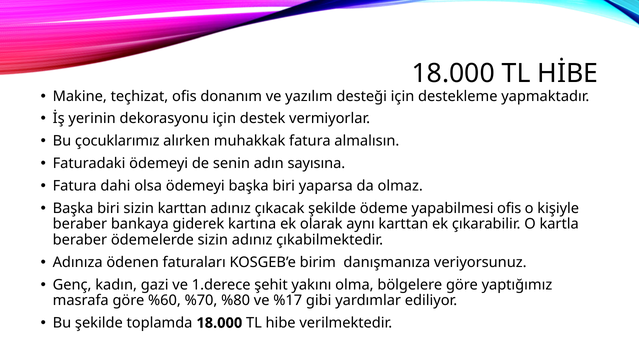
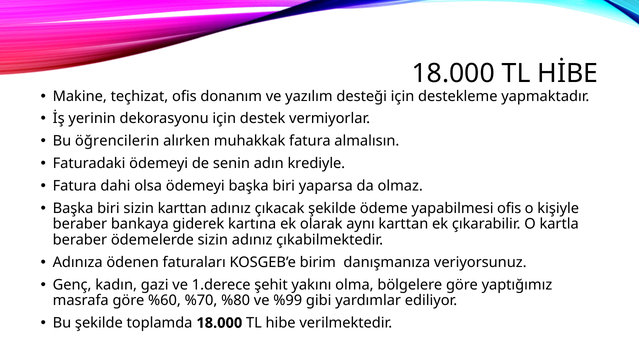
çocuklarımız: çocuklarımız -> öğrencilerin
sayısına: sayısına -> krediyle
%17: %17 -> %99
